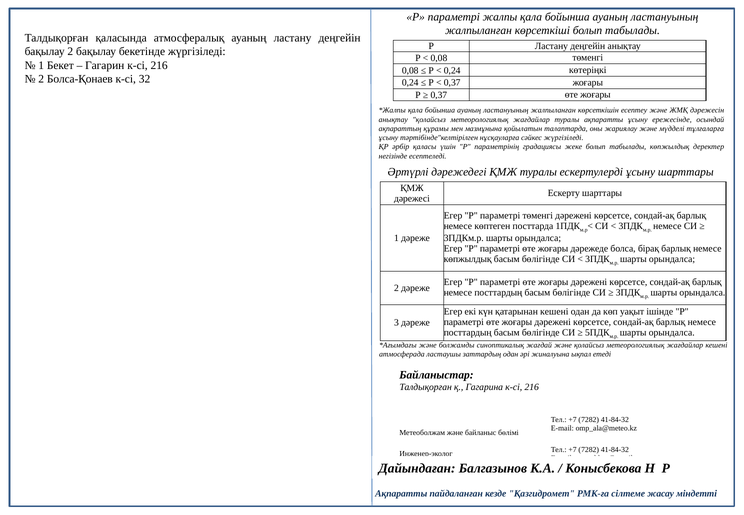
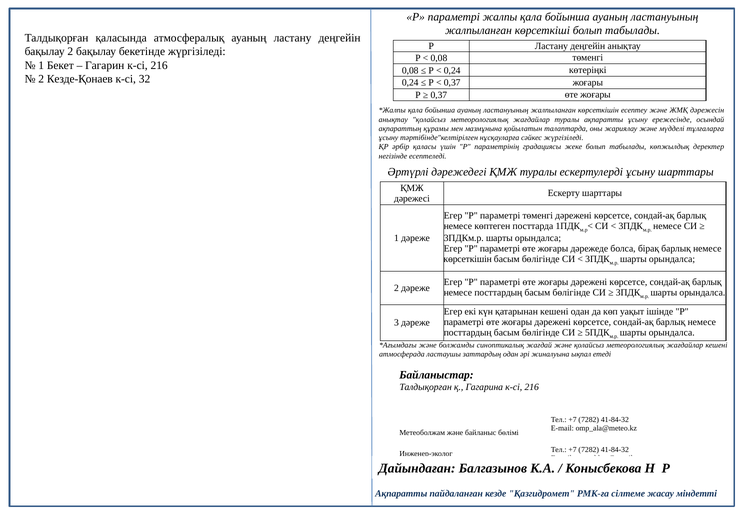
Болса-Қонаев: Болса-Қонаев -> Кезде-Қонаев
көпжылдық at (468, 259): көпжылдық -> көрсеткішін
